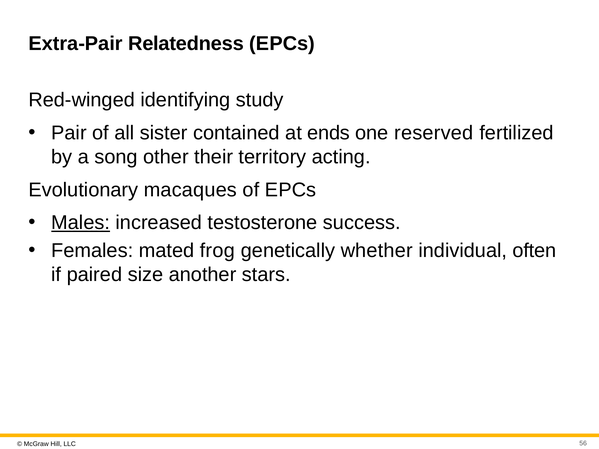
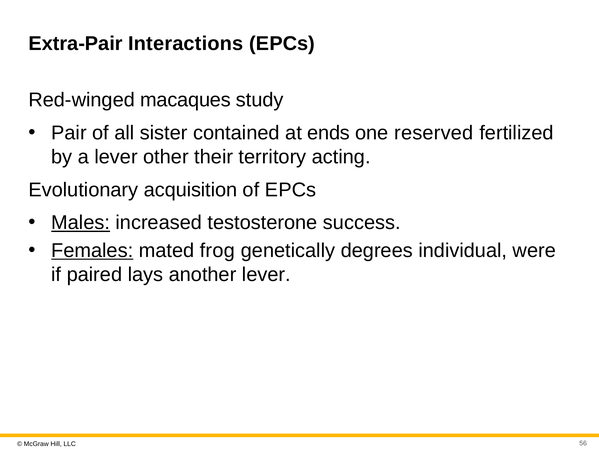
Relatedness: Relatedness -> Interactions
identifying: identifying -> macaques
a song: song -> lever
macaques: macaques -> acquisition
Females underline: none -> present
whether: whether -> degrees
often: often -> were
size: size -> lays
another stars: stars -> lever
